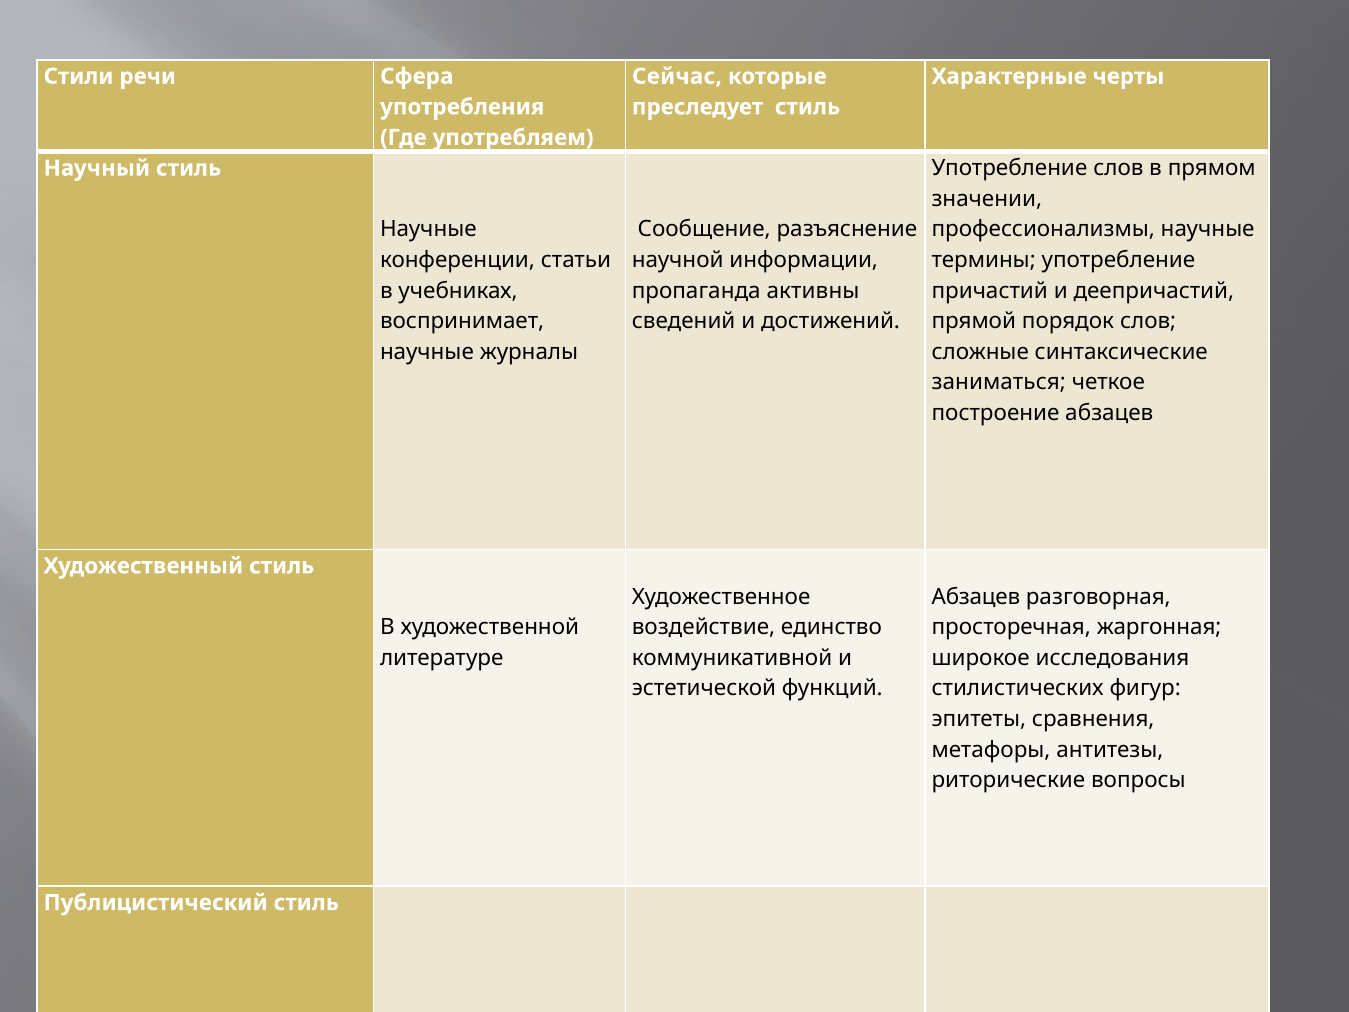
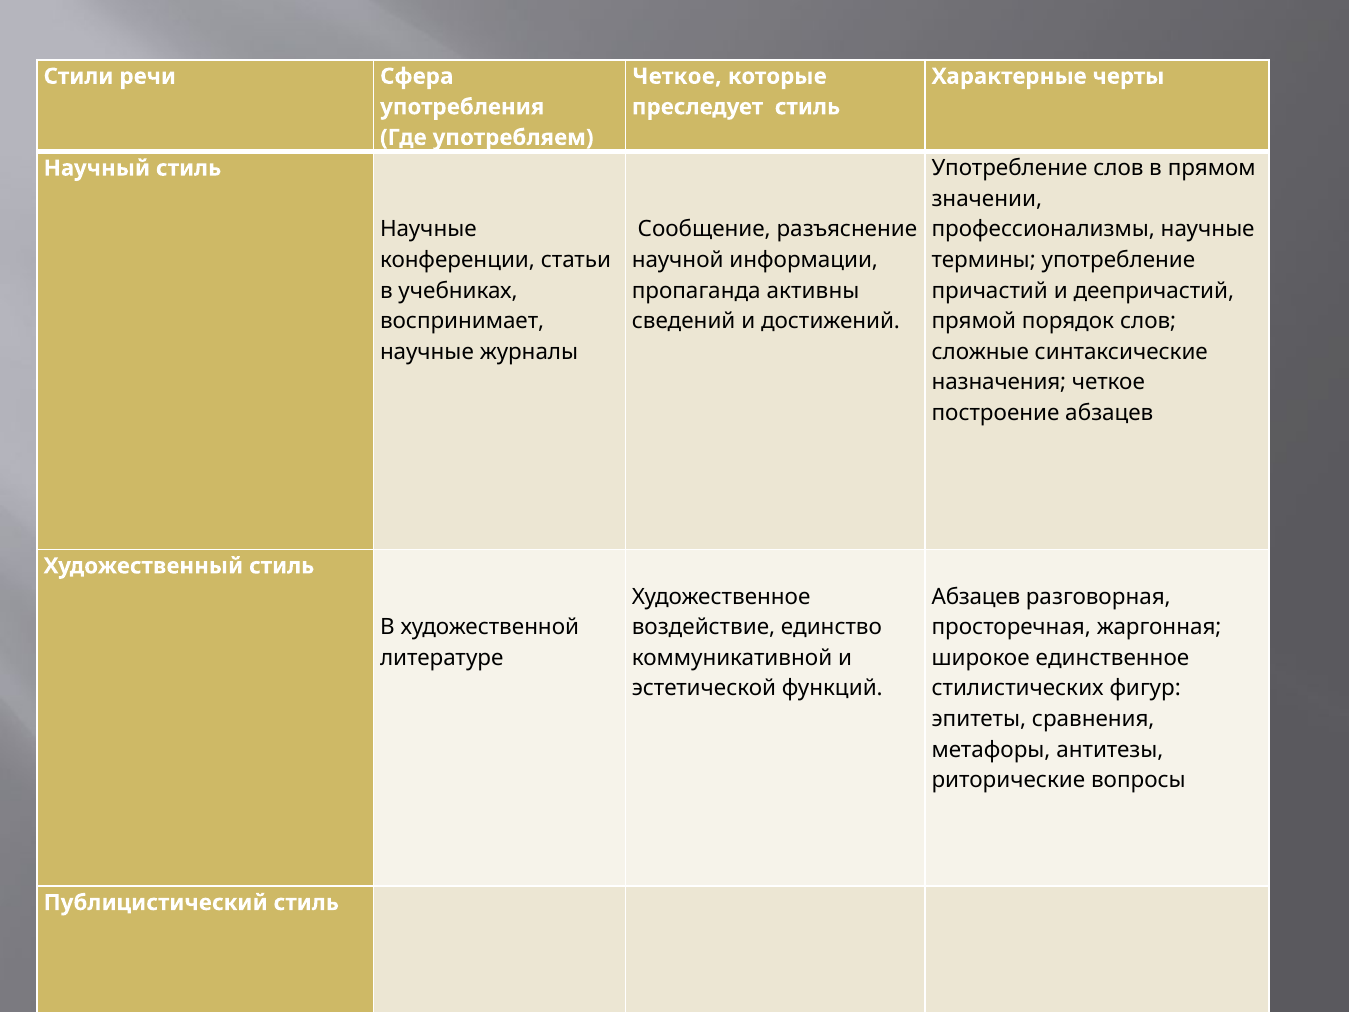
Сейчас at (677, 76): Сейчас -> Четкое
заниматься: заниматься -> назначения
исследования: исследования -> единственное
